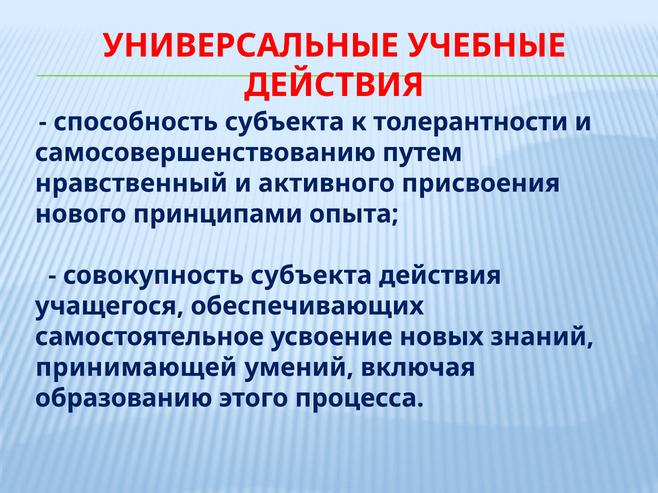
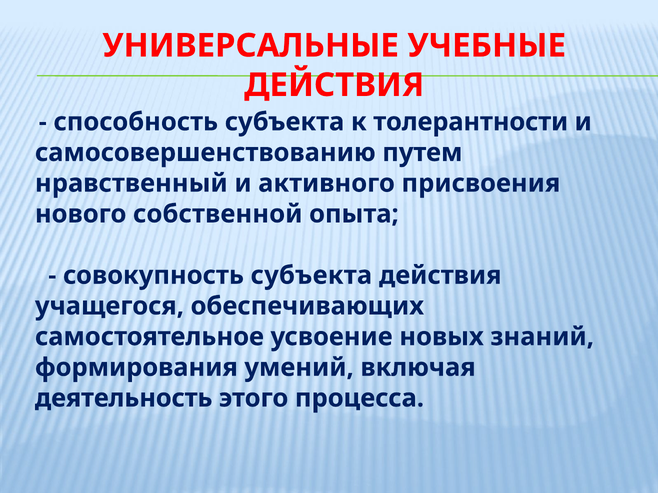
принципами: принципами -> собственной
принимающей: принимающей -> формирования
образованию: образованию -> деятельность
